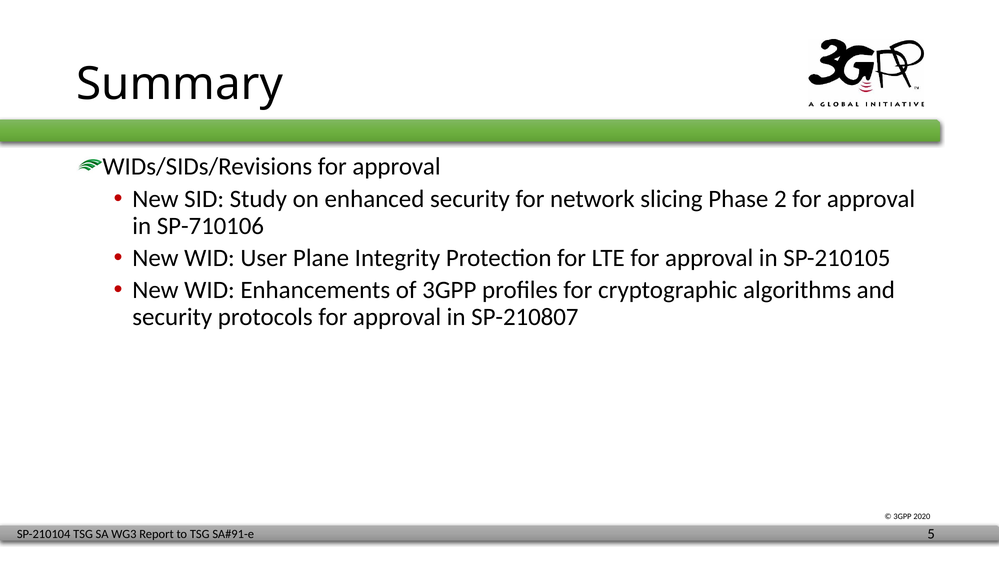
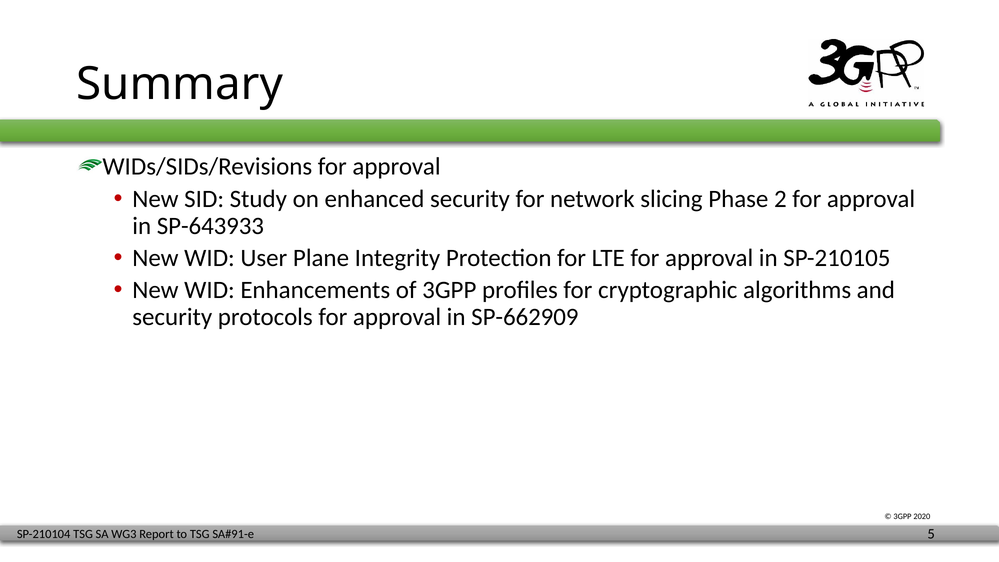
SP-710106: SP-710106 -> SP-643933
SP-210807: SP-210807 -> SP-662909
